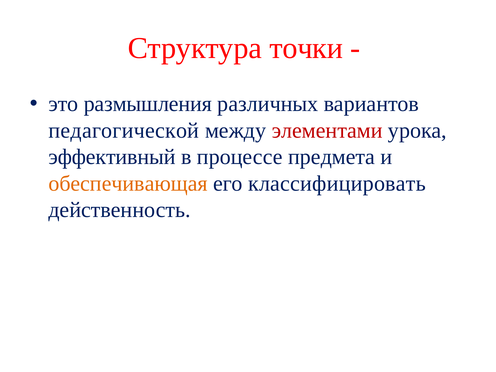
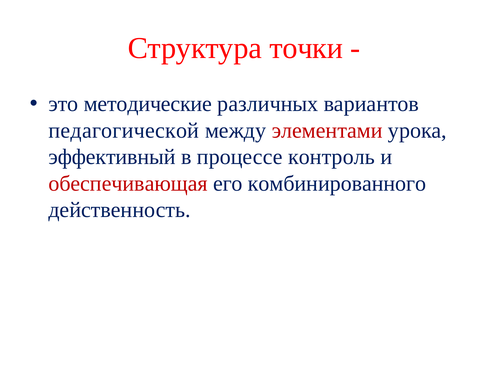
размышления: размышления -> методические
предмета: предмета -> контроль
обеспечивающая colour: orange -> red
классифицировать: классифицировать -> комбинированного
